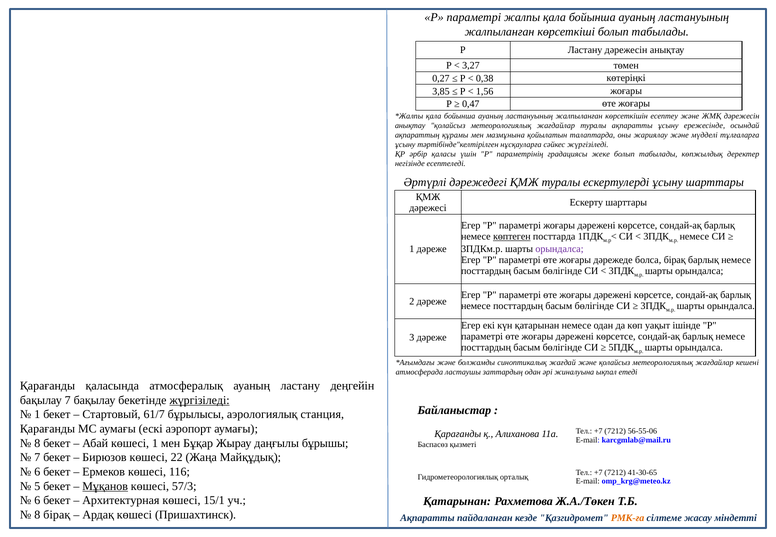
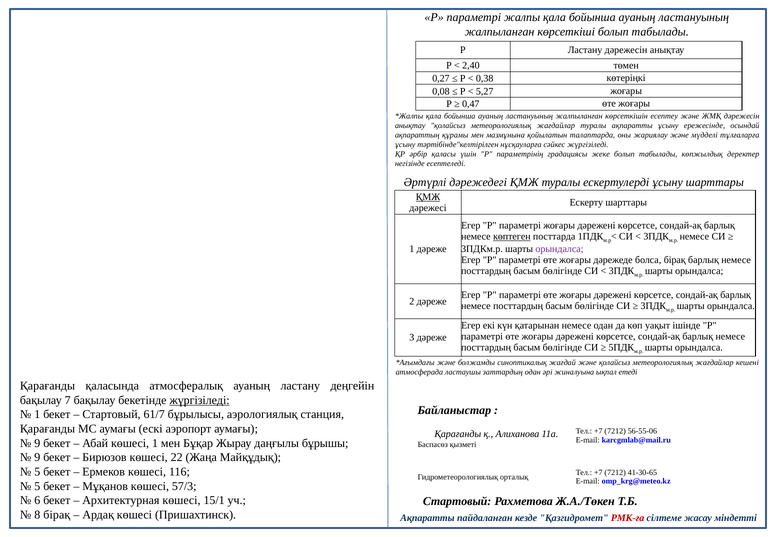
3,27: 3,27 -> 2,40
3,85: 3,85 -> 0,08
1,56: 1,56 -> 5,27
ҚМЖ at (428, 197) underline: none -> present
8 at (37, 443): 8 -> 9
7 at (37, 458): 7 -> 9
6 at (37, 472): 6 -> 5
Мұқанов underline: present -> none
Қатарынан at (457, 502): Қатарынан -> Стартовый
РМК-ға colour: orange -> red
